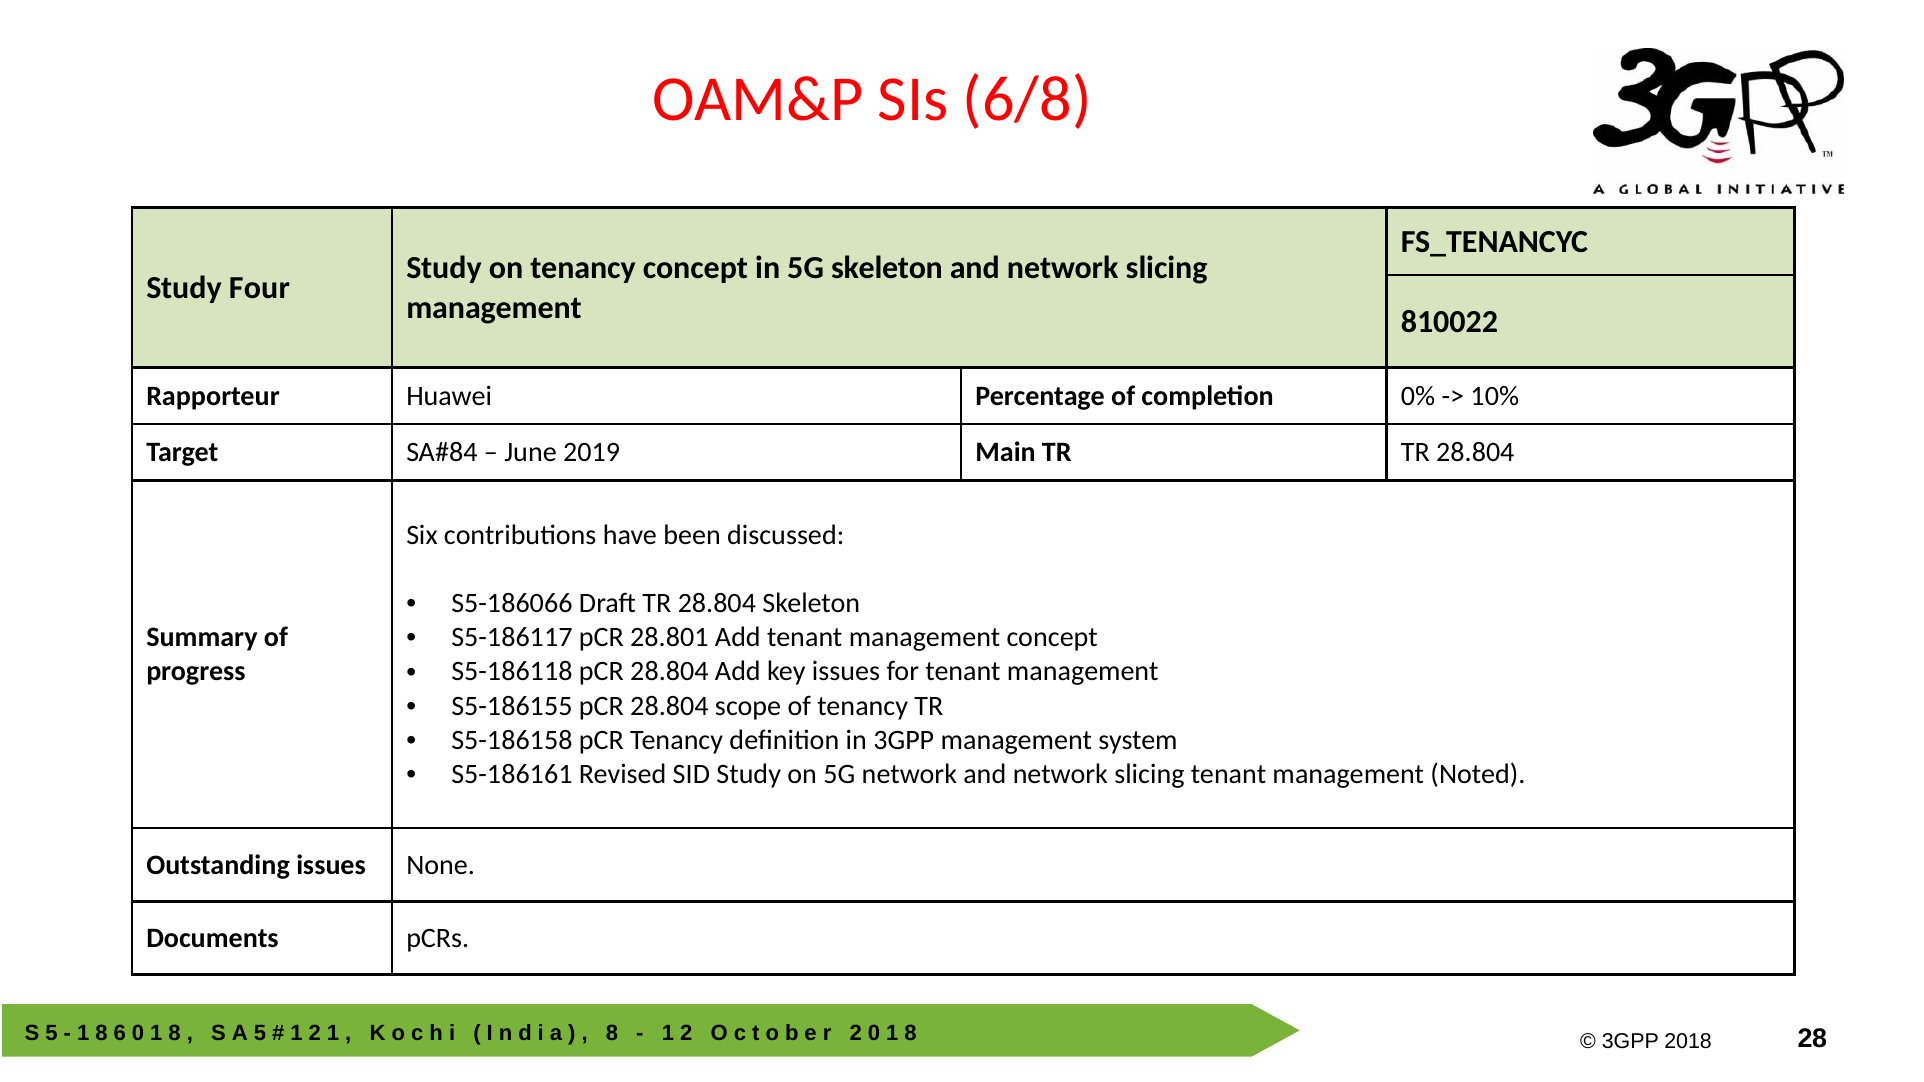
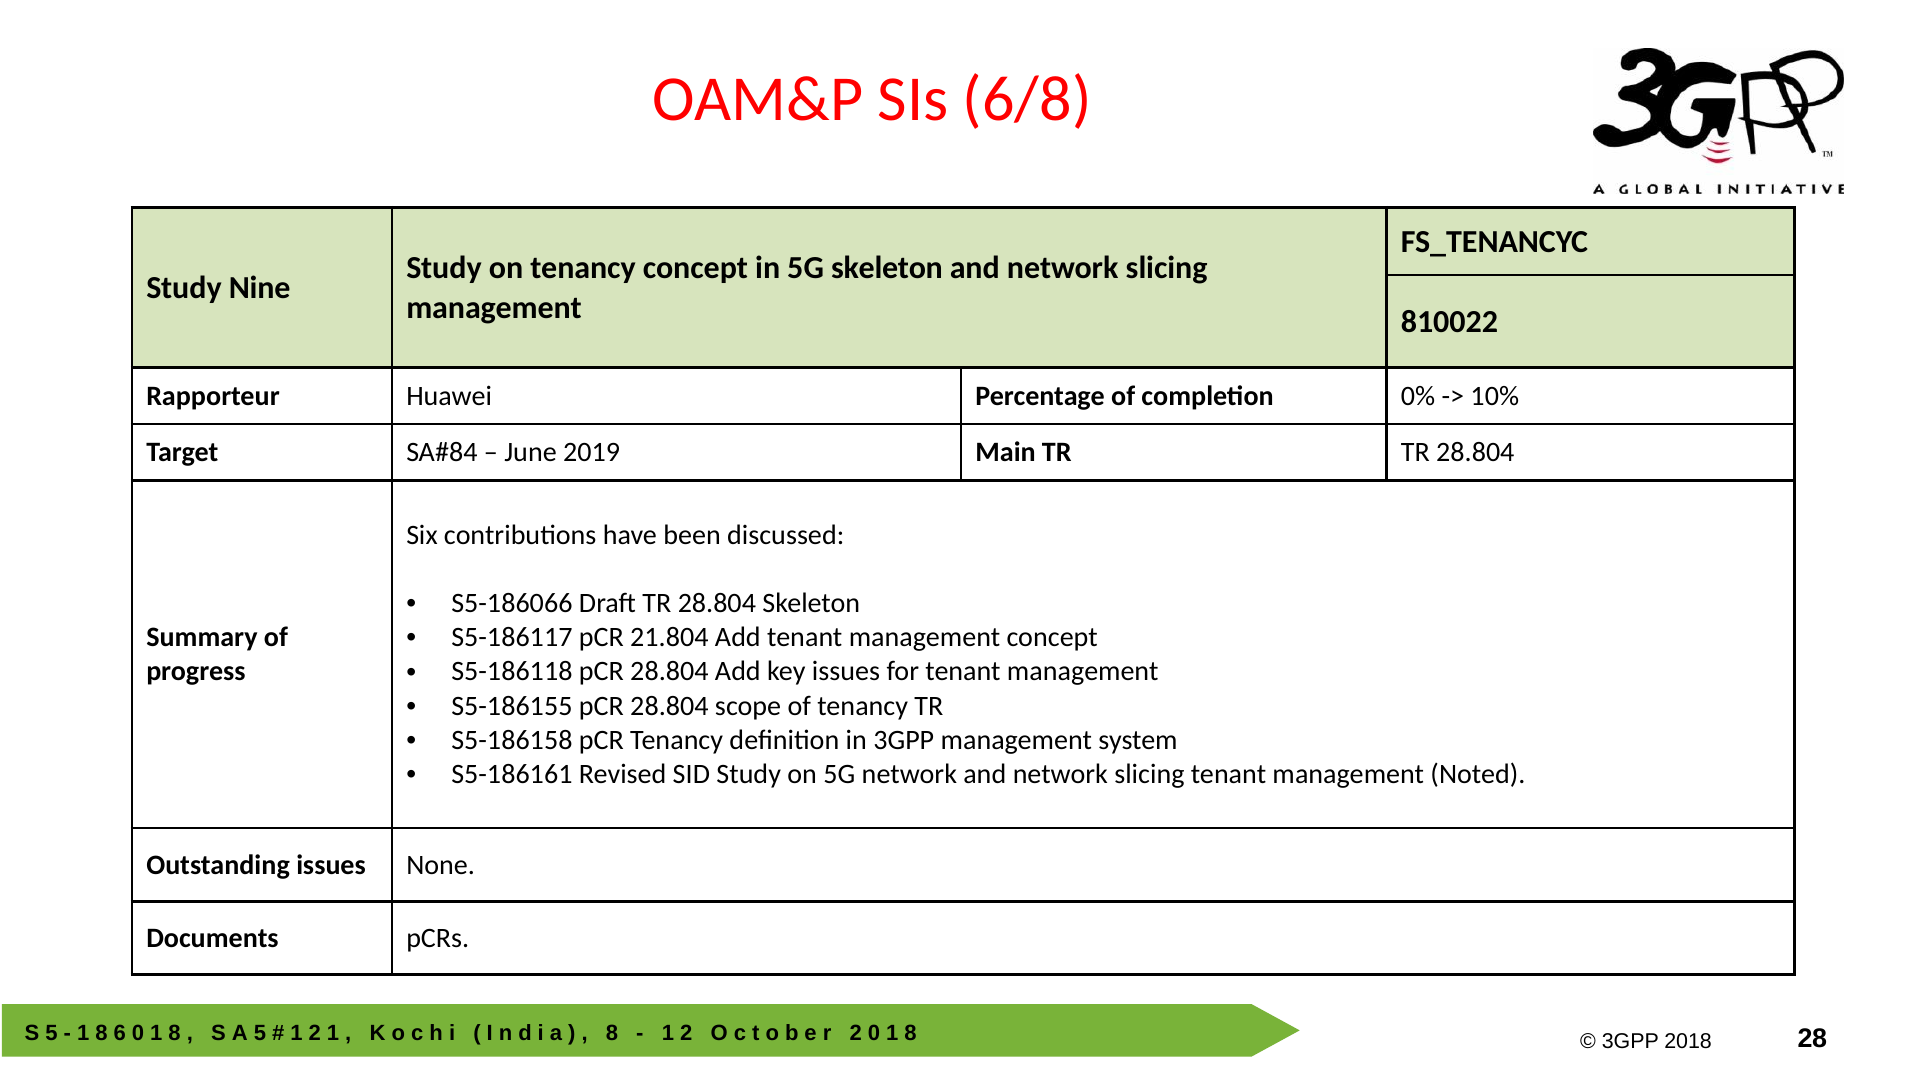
Four: Four -> Nine
28.801: 28.801 -> 21.804
